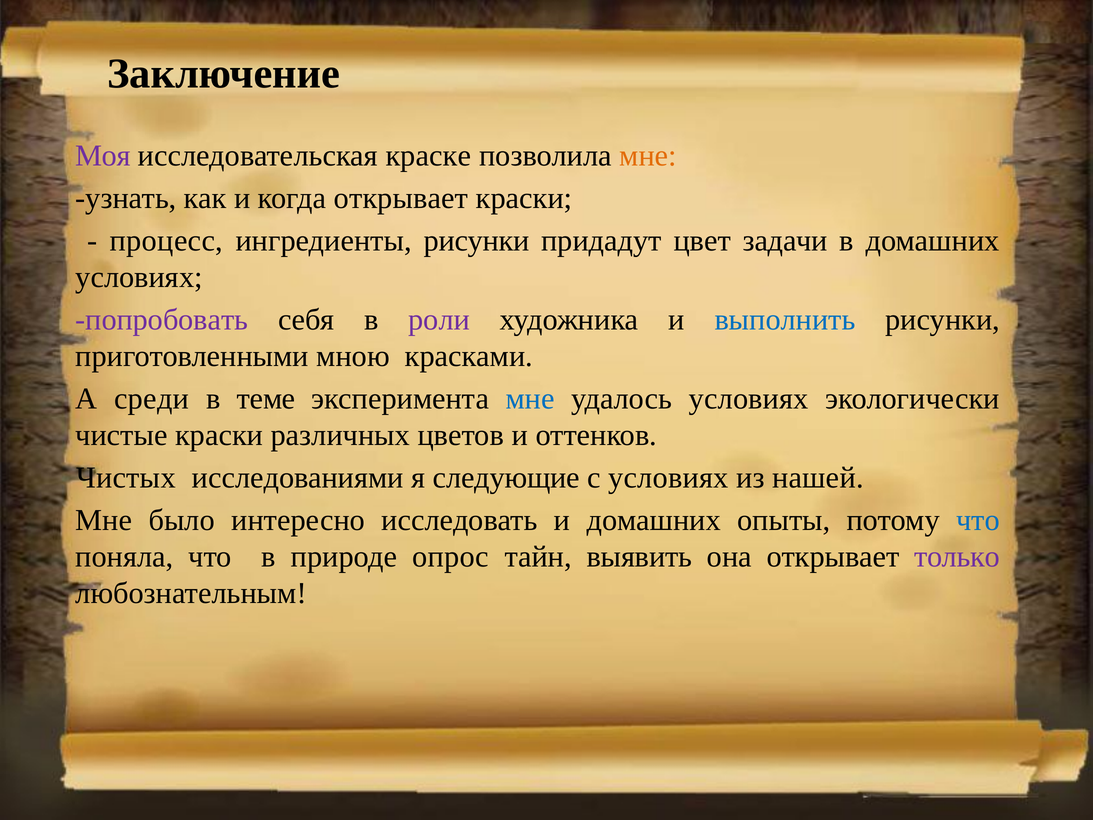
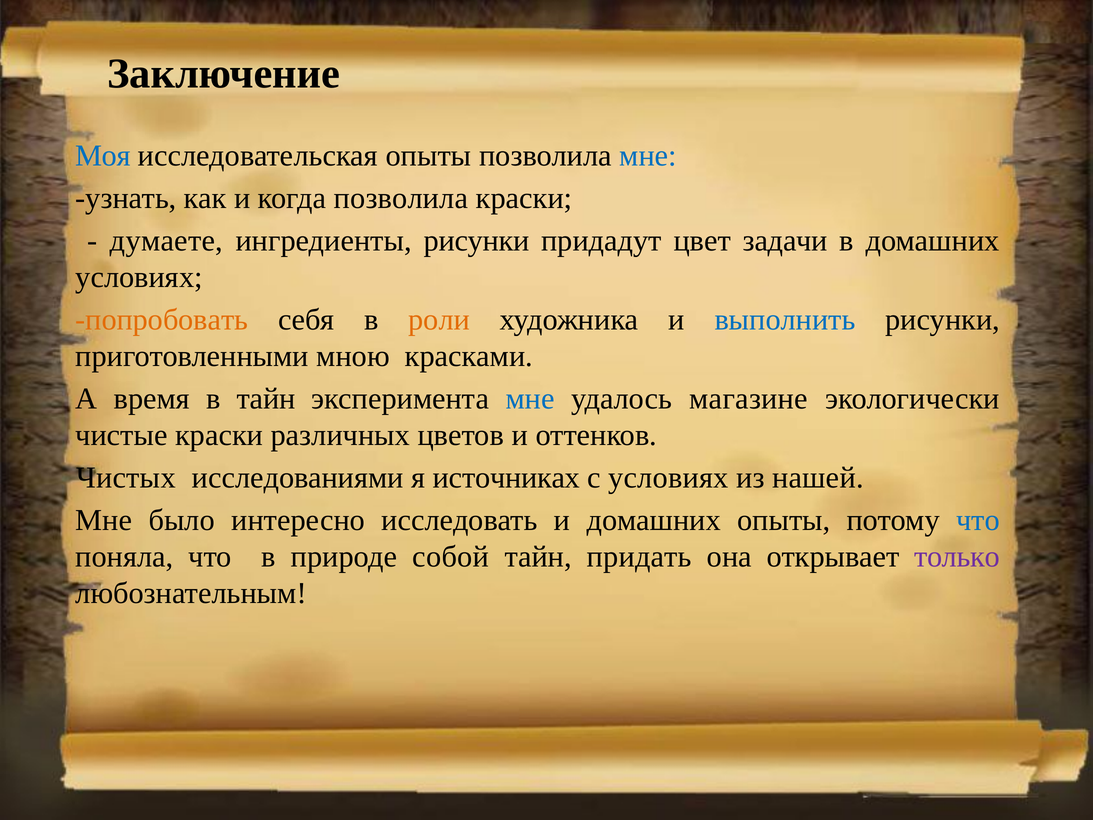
Моя colour: purple -> blue
исследовательская краске: краске -> опыты
мне at (648, 156) colour: orange -> blue
когда открывает: открывает -> позволила
процесс: процесс -> думаете
попробовать colour: purple -> orange
роли colour: purple -> orange
среди: среди -> время
в теме: теме -> тайн
удалось условиях: условиях -> магазине
следующие: следующие -> источниках
опрос: опрос -> собой
выявить: выявить -> придать
